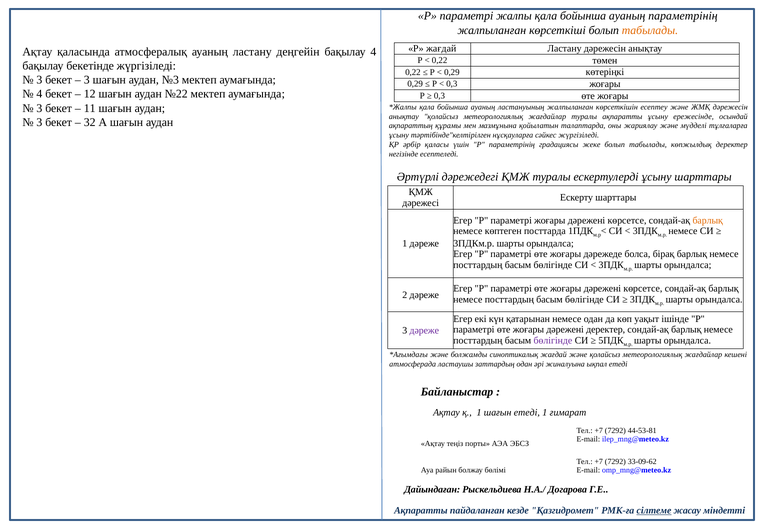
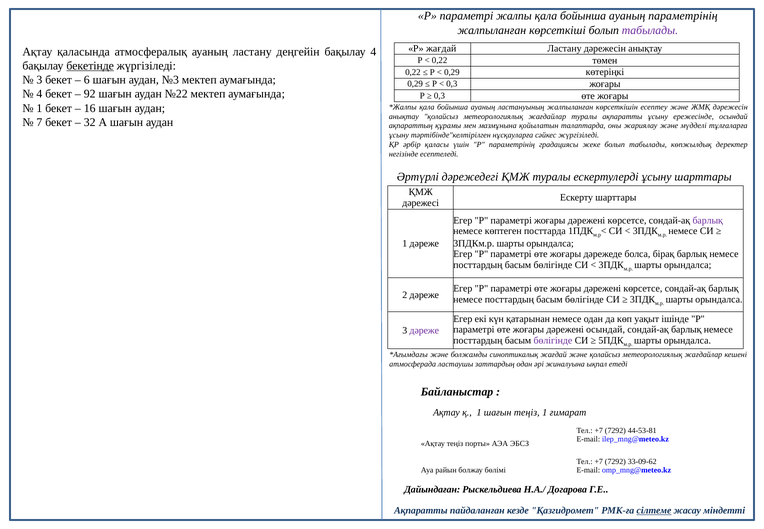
табылады at (650, 30) colour: orange -> purple
бекетінде underline: none -> present
3 at (87, 80): 3 -> 6
12: 12 -> 92
3 at (39, 108): 3 -> 1
11: 11 -> 16
3 at (39, 122): 3 -> 7
барлық at (708, 220) colour: orange -> purple
дәрежені деректер: деректер -> осындай
шағын етеді: етеді -> теңіз
